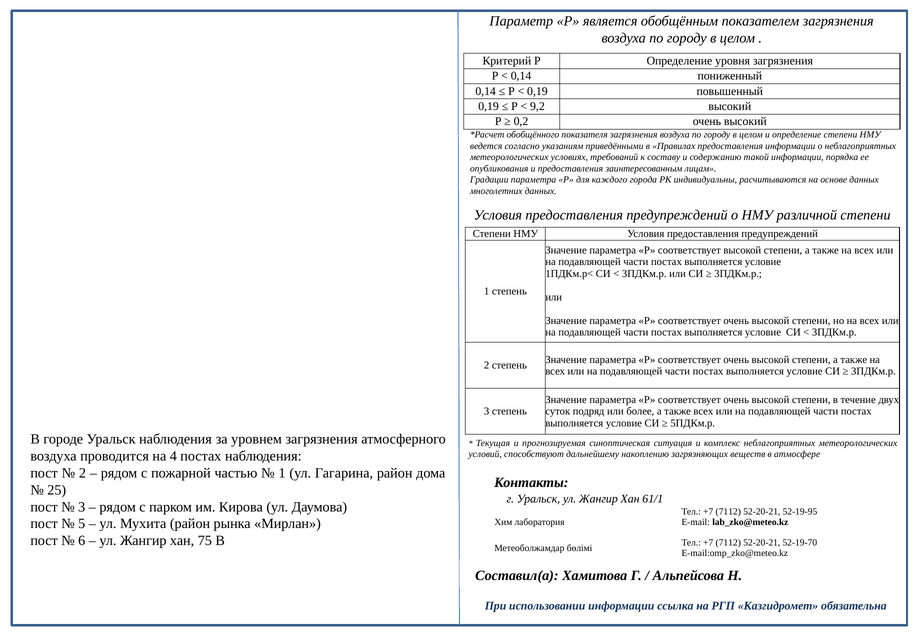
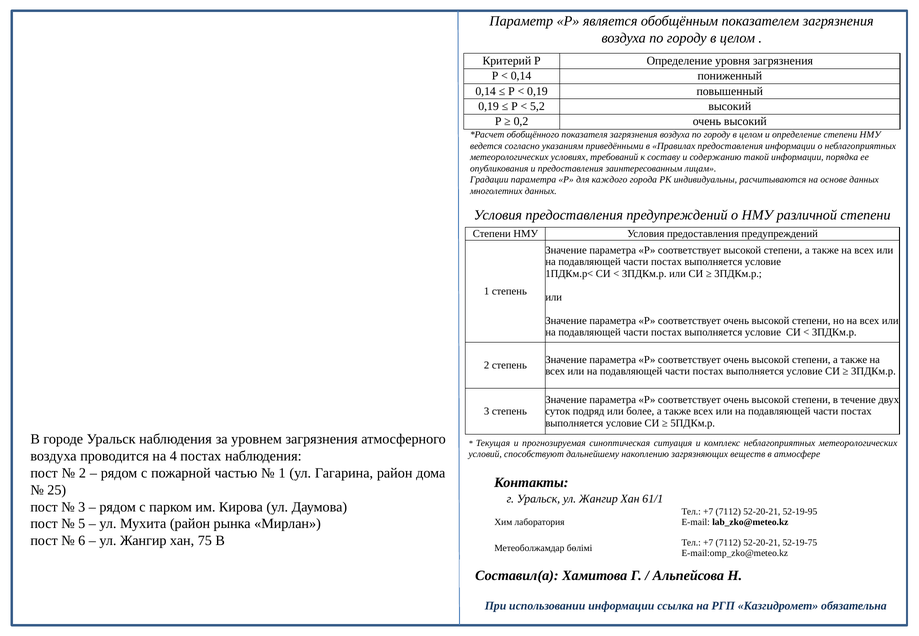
9,2: 9,2 -> 5,2
52-19-70: 52-19-70 -> 52-19-75
